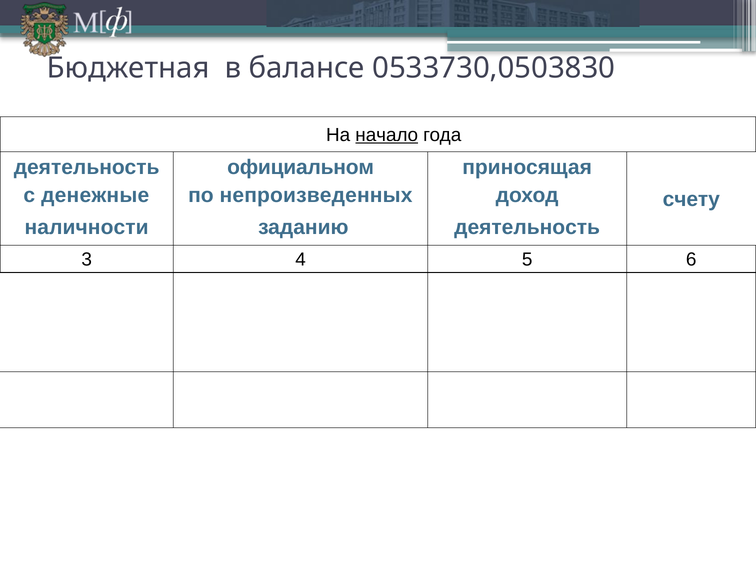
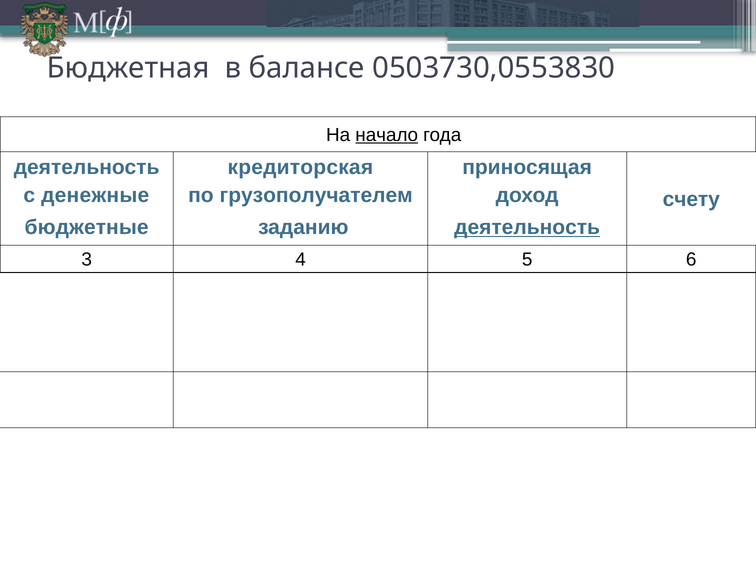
0533730,0503830: 0533730,0503830 -> 0503730,0553830
официальном: официальном -> кредиторская
непроизведенных: непроизведенных -> грузополучателем
наличности: наличности -> бюджетные
деятельность at (527, 227) underline: none -> present
